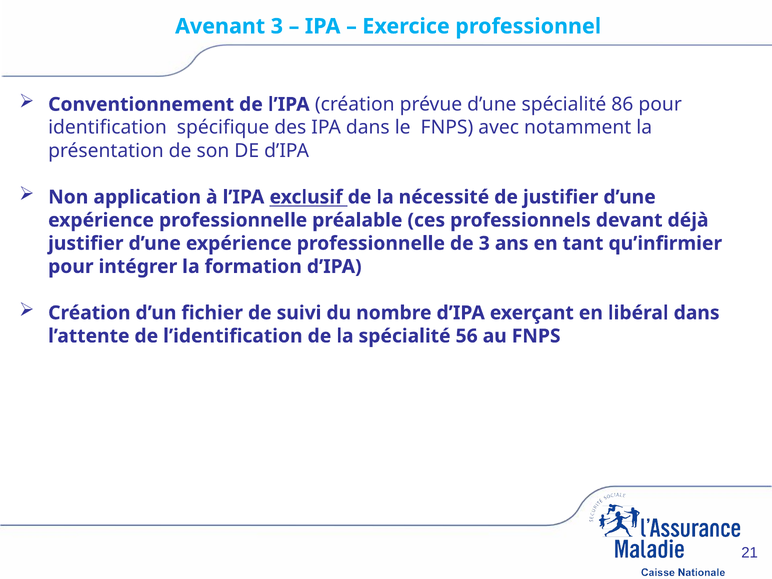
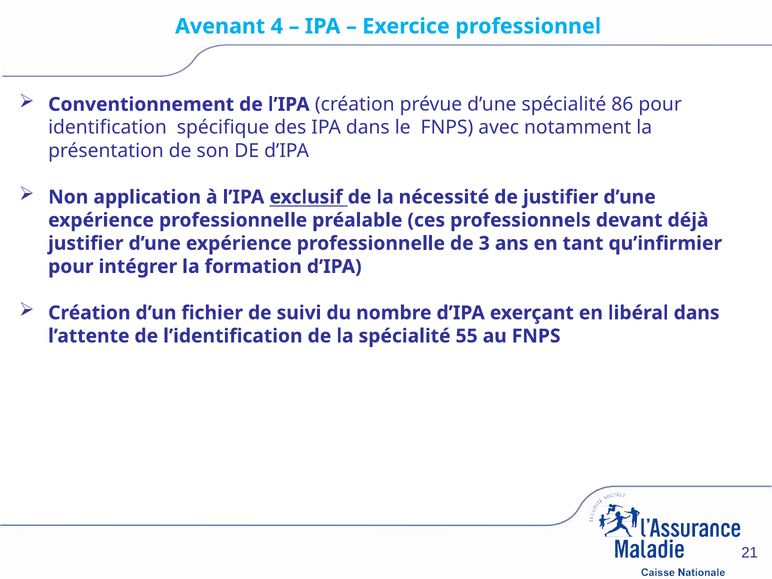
Avenant 3: 3 -> 4
56: 56 -> 55
